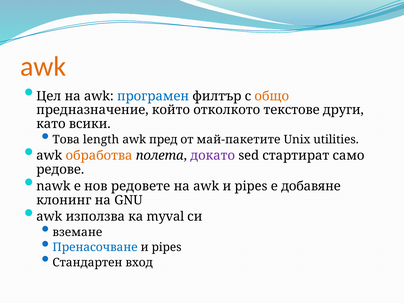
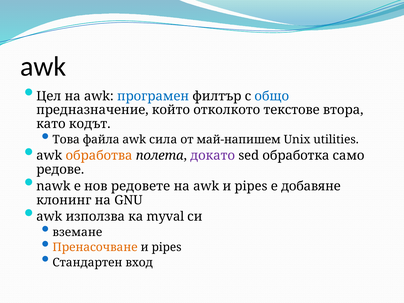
awk at (43, 67) colour: orange -> black
общо colour: orange -> blue
други: други -> втора
всики: всики -> кодът
length: length -> файла
пред: пред -> сила
май-пакетите: май-пакетите -> май-напишем
стартират: стартират -> обработка
Пренасочване colour: blue -> orange
